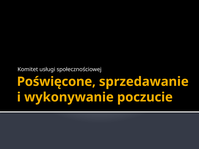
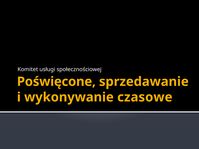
poczucie: poczucie -> czasowe
